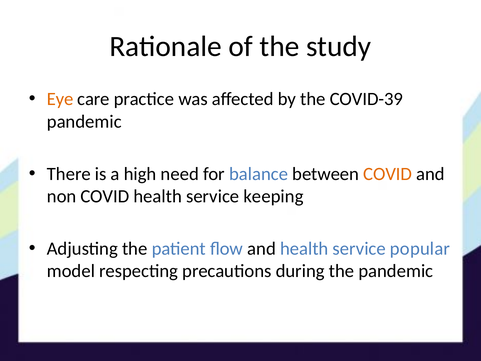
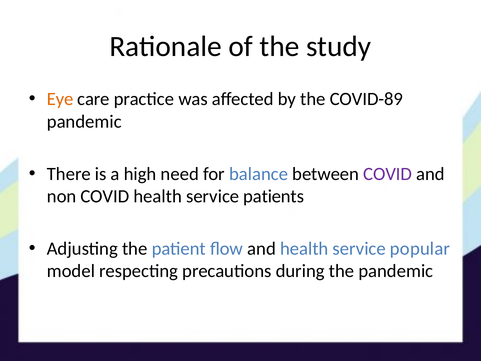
COVID-39: COVID-39 -> COVID-89
COVID at (388, 174) colour: orange -> purple
keeping: keeping -> patients
